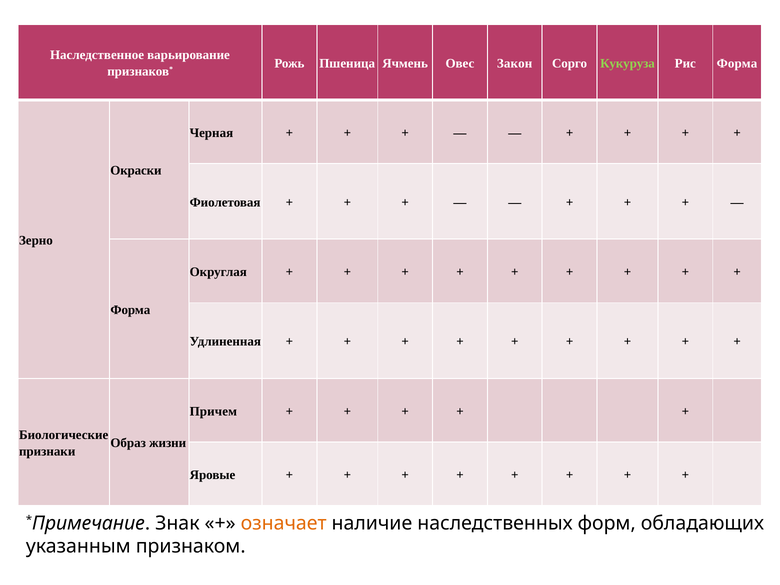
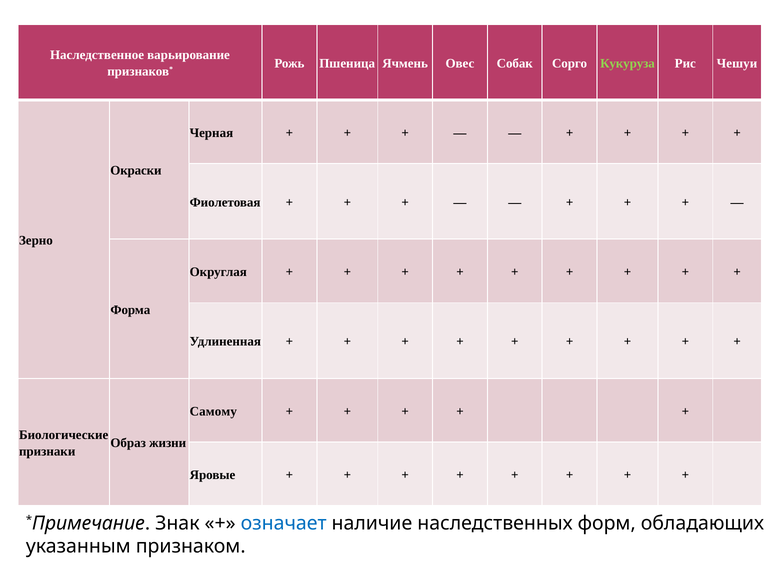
Закон: Закон -> Собак
Рис Форма: Форма -> Чешуи
Причем: Причем -> Самому
означает colour: orange -> blue
